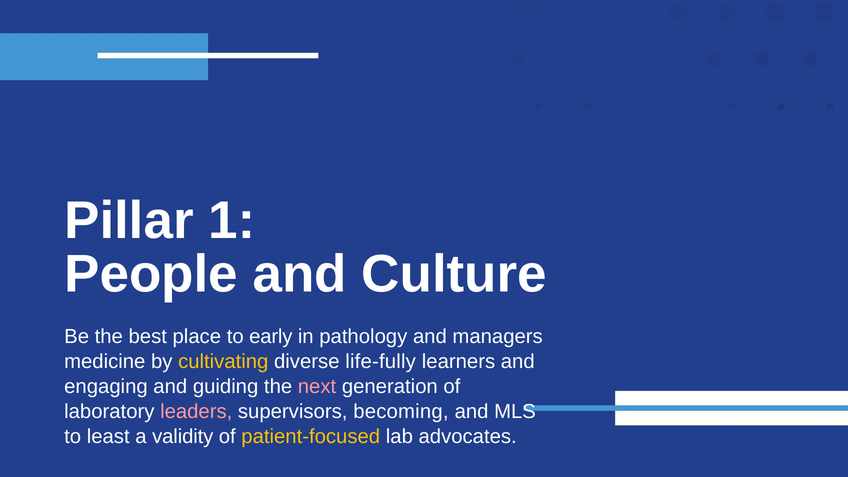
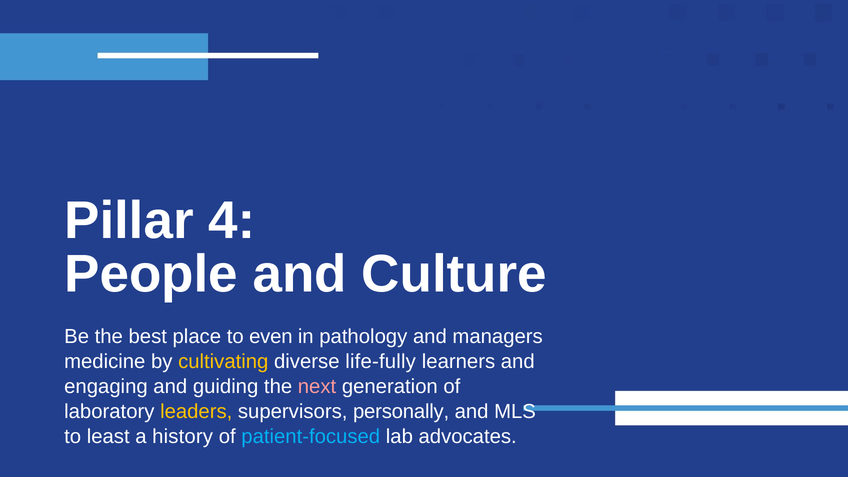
1: 1 -> 4
early: early -> even
leaders colour: pink -> yellow
becoming: becoming -> personally
validity: validity -> history
patient-focused colour: yellow -> light blue
